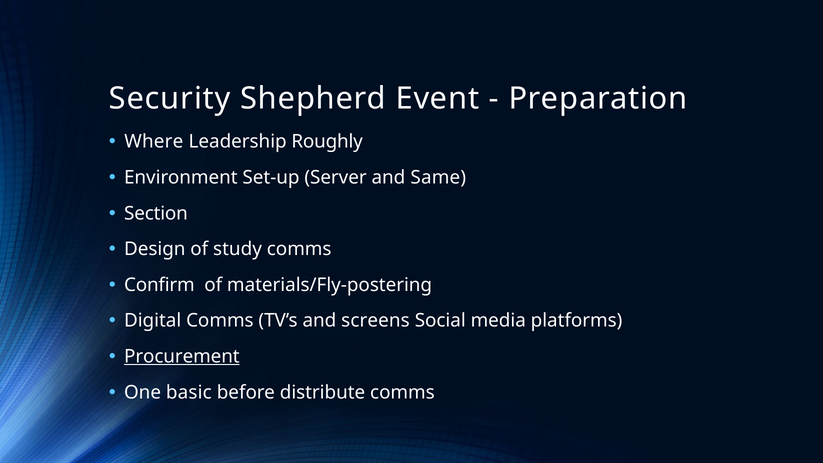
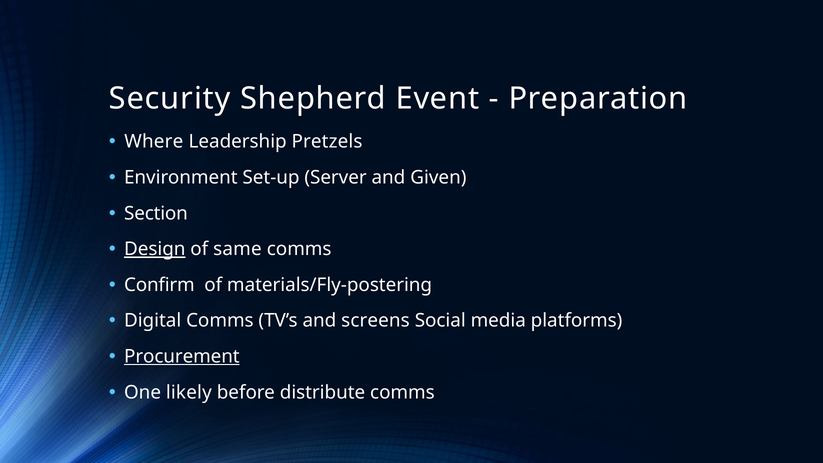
Roughly: Roughly -> Pretzels
Same: Same -> Given
Design underline: none -> present
study: study -> same
basic: basic -> likely
